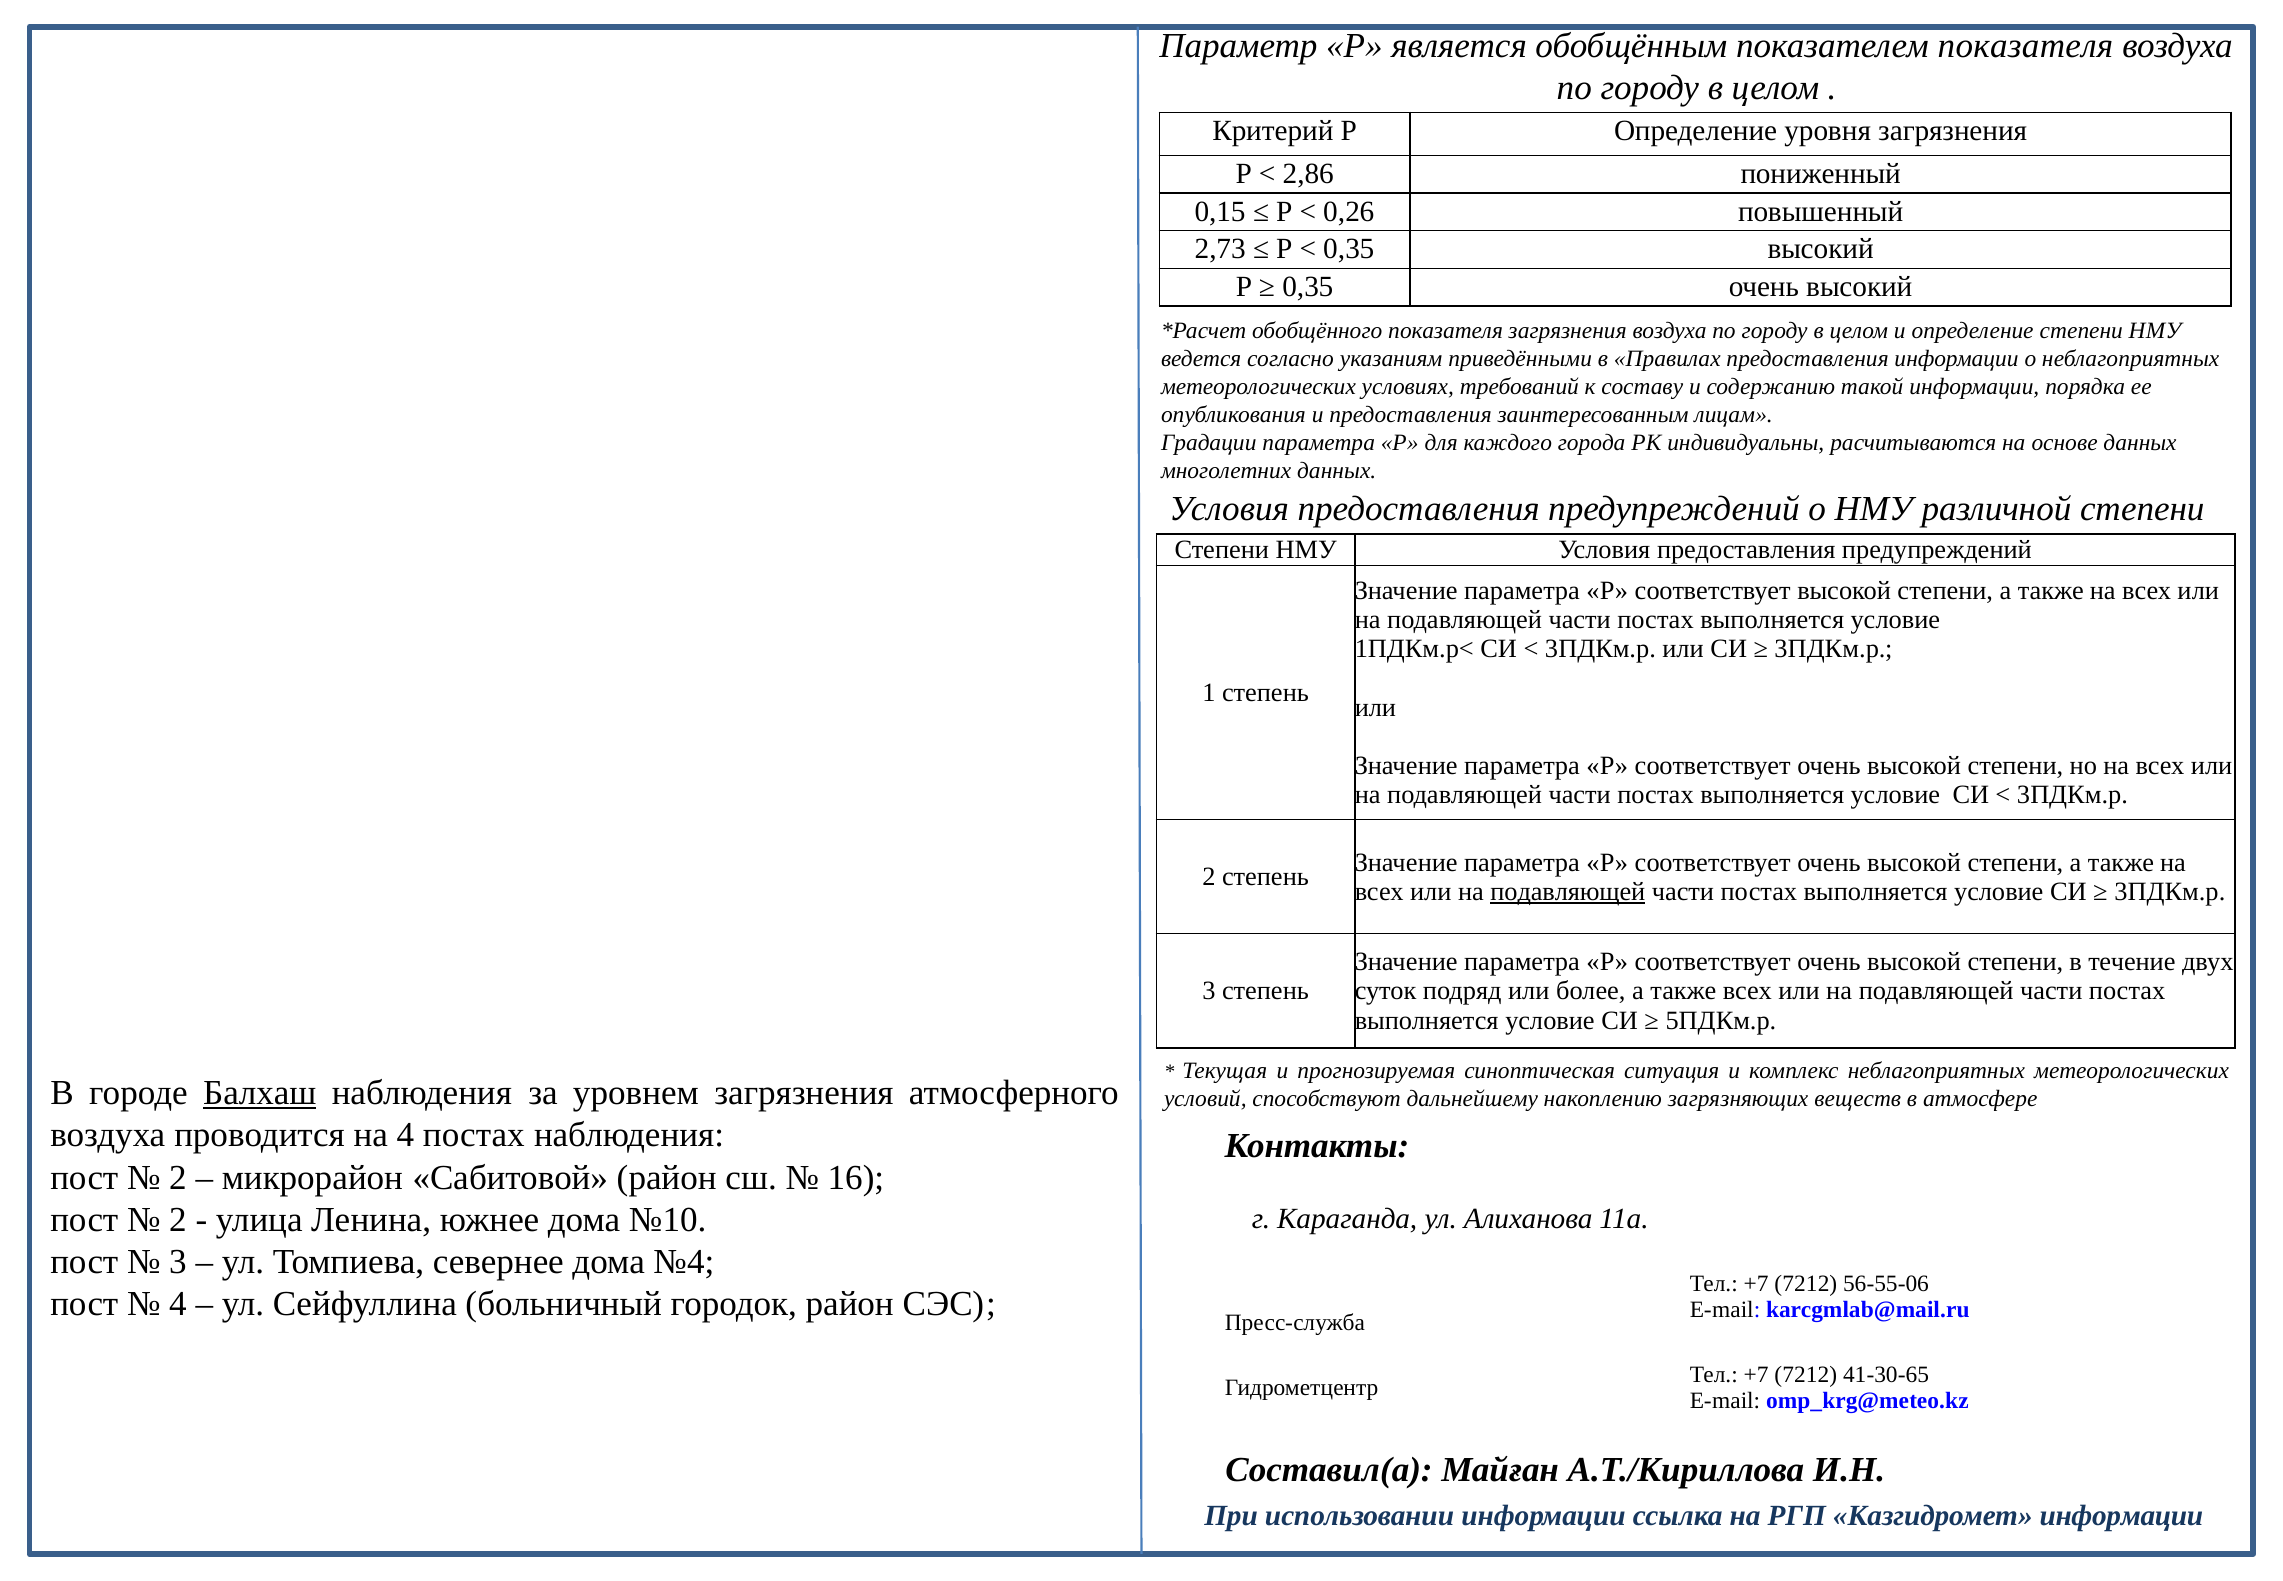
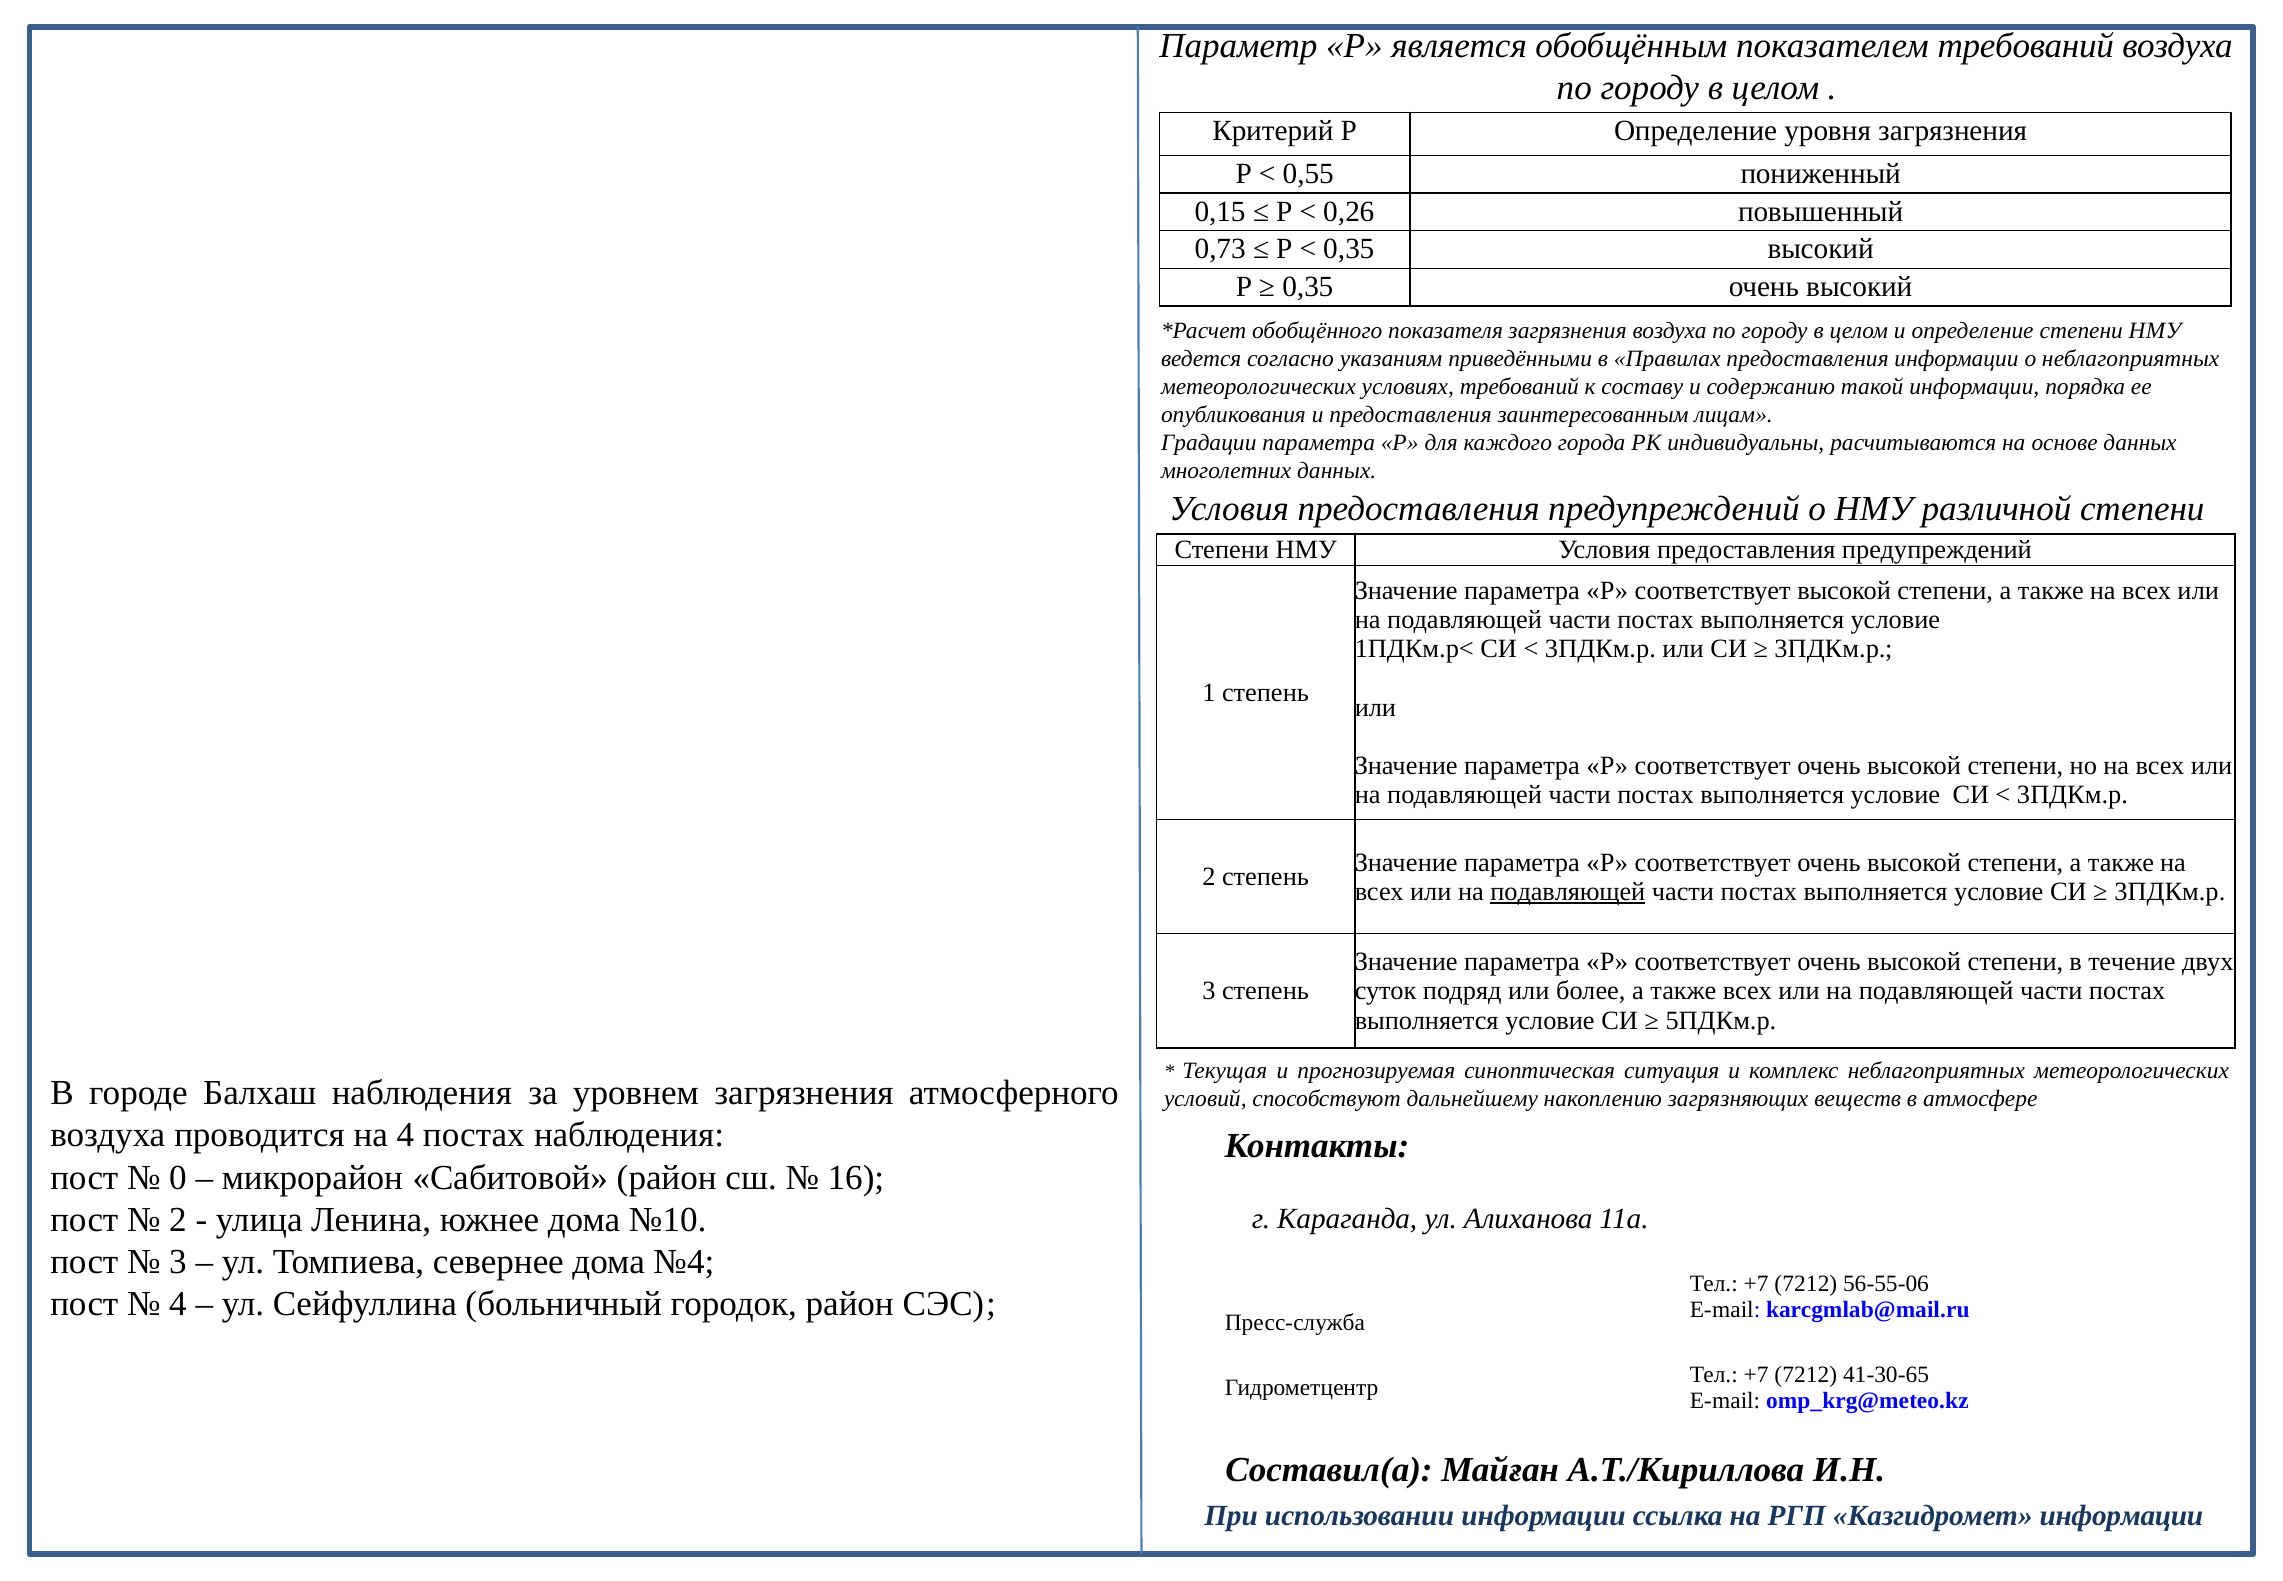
показателем показателя: показателя -> требований
2,86: 2,86 -> 0,55
2,73: 2,73 -> 0,73
Балхаш underline: present -> none
2 at (178, 1177): 2 -> 0
